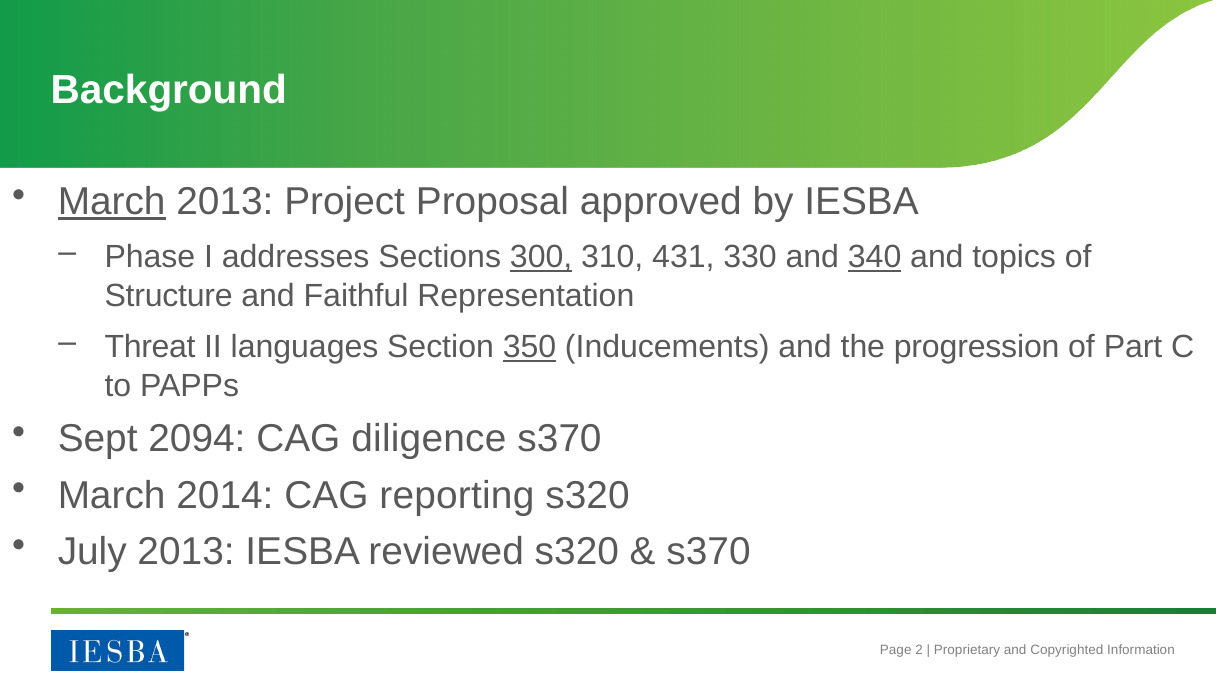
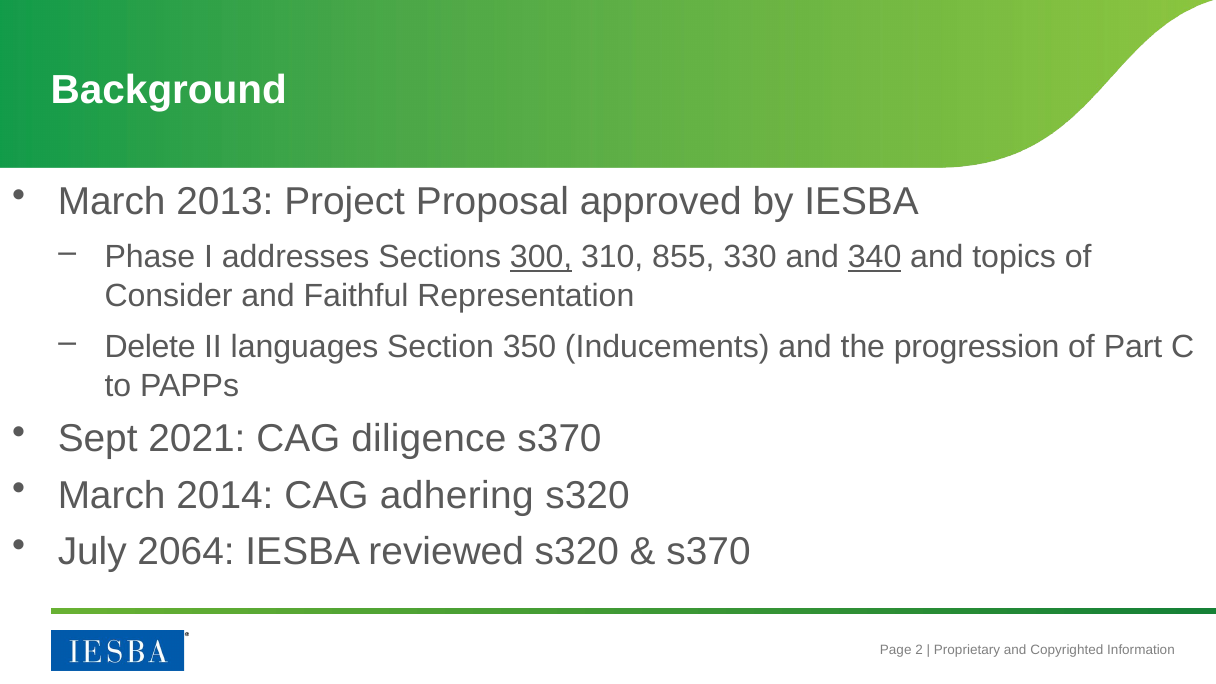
March at (112, 202) underline: present -> none
431: 431 -> 855
Structure: Structure -> Consider
Threat: Threat -> Delete
350 underline: present -> none
2094: 2094 -> 2021
reporting: reporting -> adhering
July 2013: 2013 -> 2064
